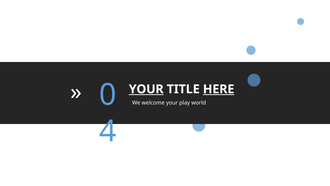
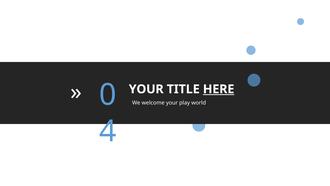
YOUR at (146, 89) underline: present -> none
